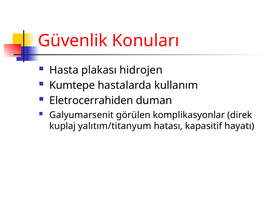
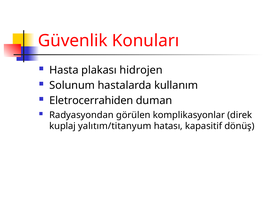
Kumtepe: Kumtepe -> Solunum
Galyumarsenit: Galyumarsenit -> Radyasyondan
hayatı: hayatı -> dönüş
